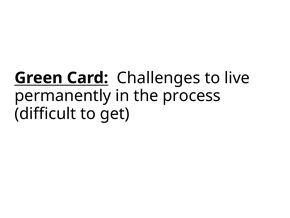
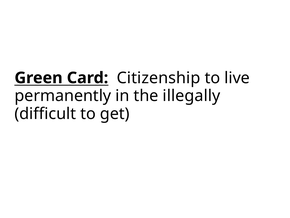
Challenges: Challenges -> Citizenship
process: process -> illegally
